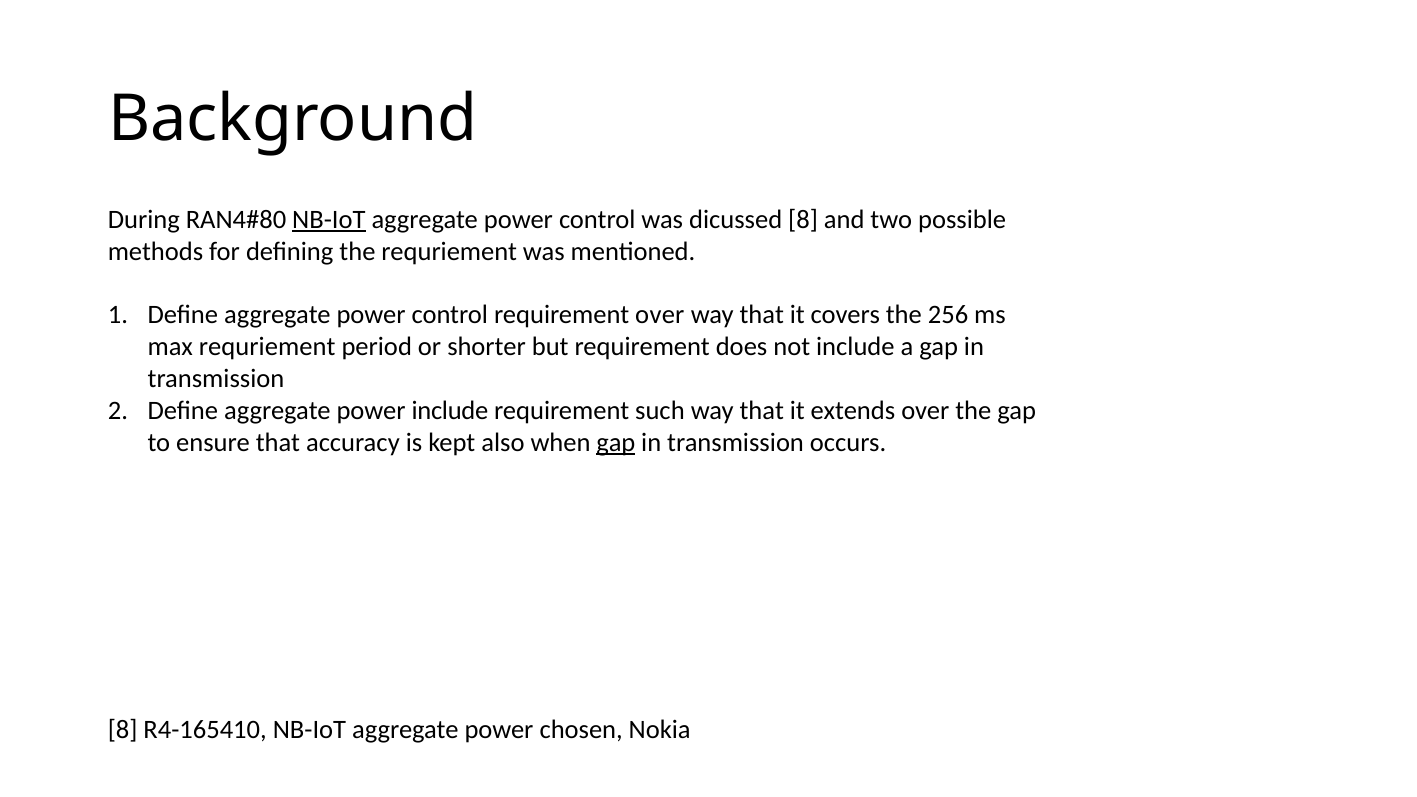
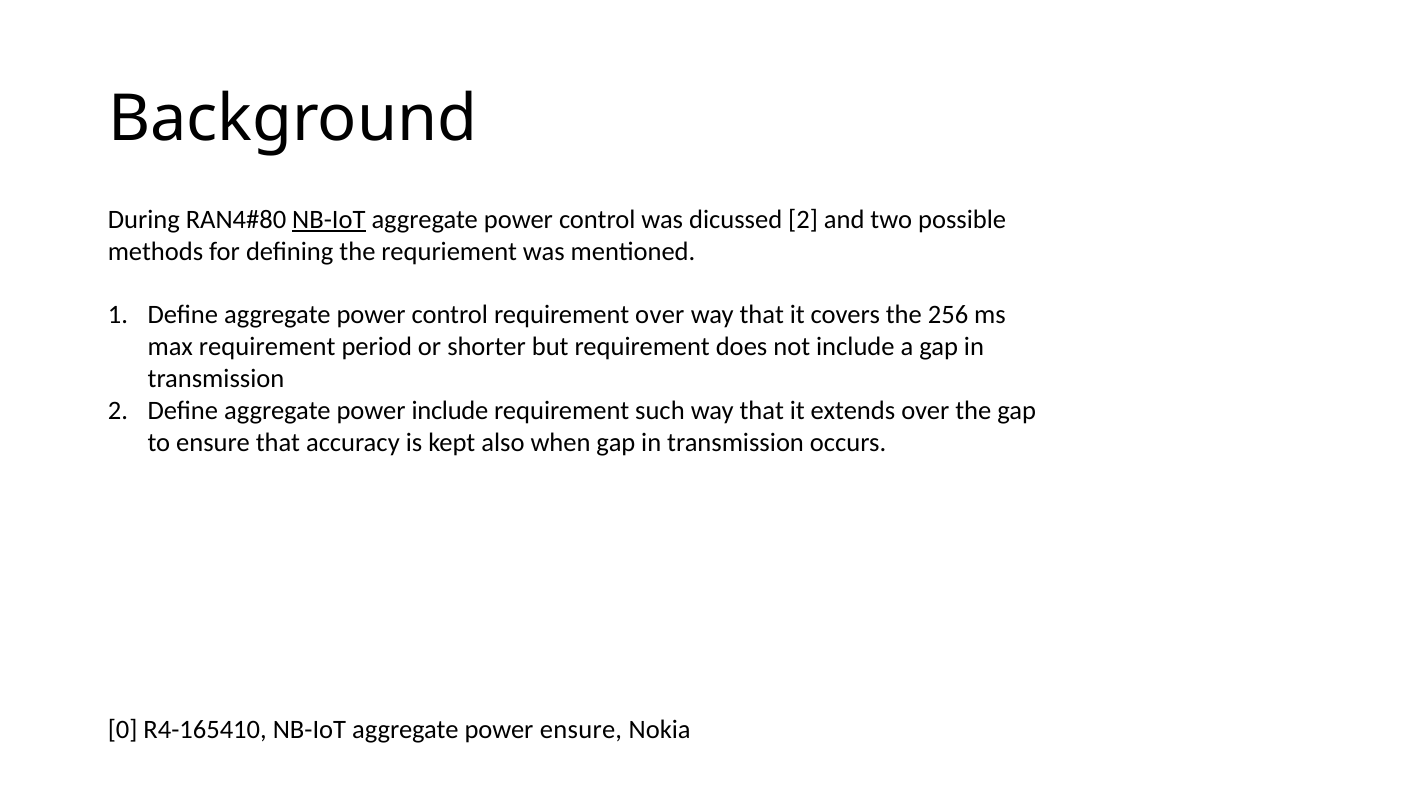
dicussed 8: 8 -> 2
max requriement: requriement -> requirement
gap at (616, 443) underline: present -> none
8 at (123, 730): 8 -> 0
power chosen: chosen -> ensure
